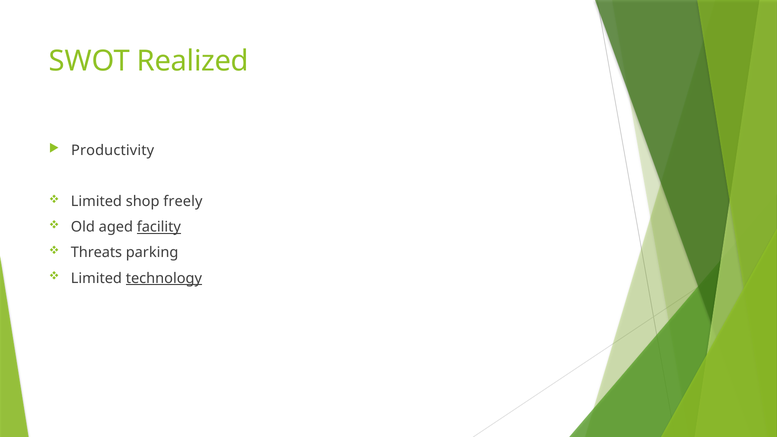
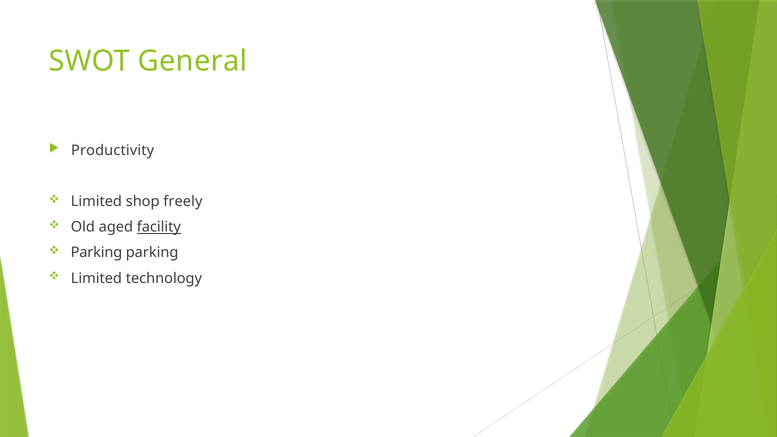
Realized: Realized -> General
Threats at (96, 253): Threats -> Parking
technology underline: present -> none
